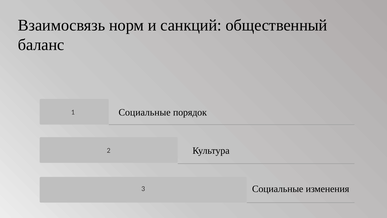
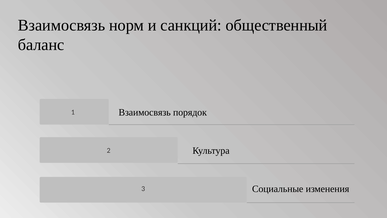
Социальные at (145, 112): Социальные -> Взаимосвязь
